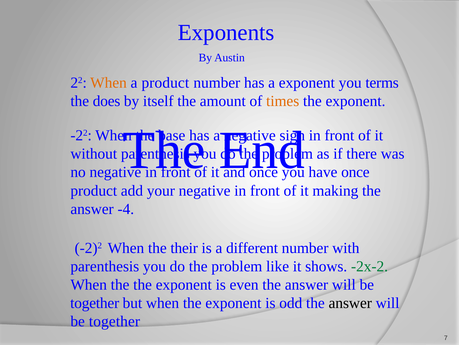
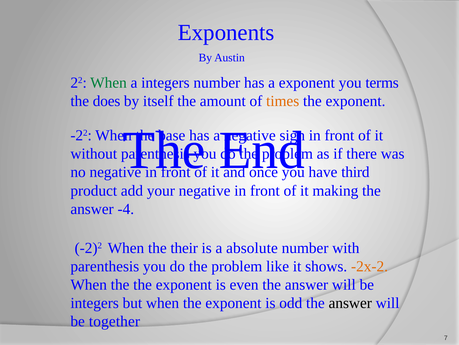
When at (109, 83) colour: orange -> green
a product: product -> integers
have once: once -> third
different: different -> absolute
-2x-2 colour: green -> orange
together at (95, 303): together -> integers
